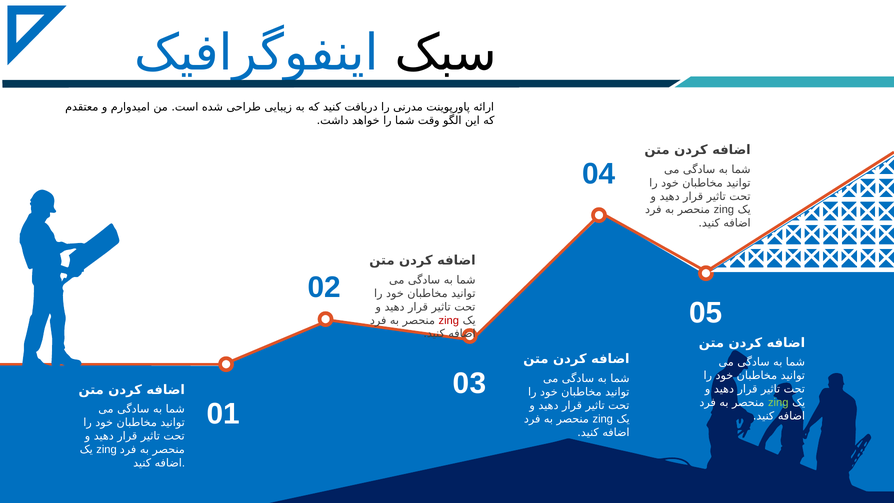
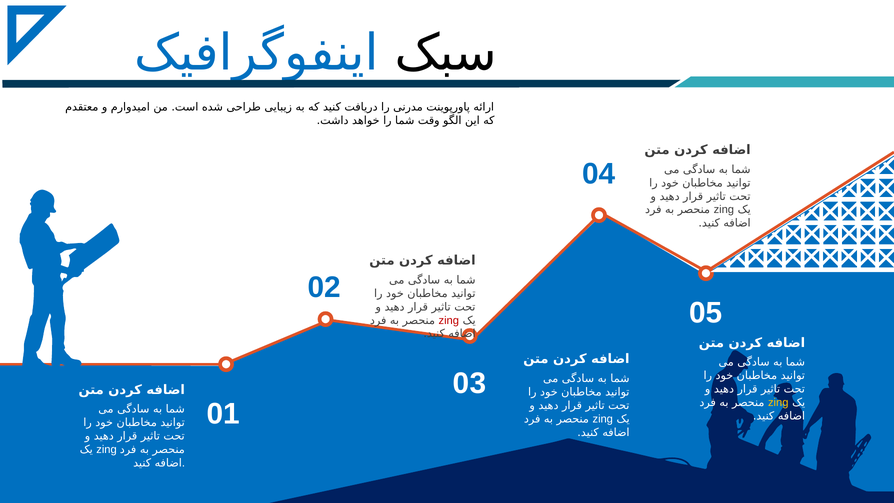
zing at (778, 402) colour: light green -> yellow
